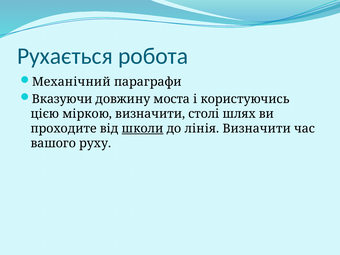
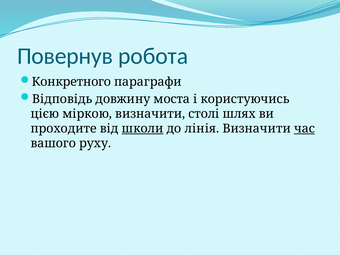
Рухається: Рухається -> Повернув
Механічний: Механічний -> Конкретного
Вказуючи: Вказуючи -> Відповідь
час underline: none -> present
